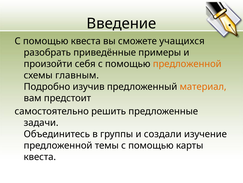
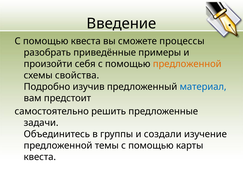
учащихся: учащихся -> процессы
главным: главным -> свойства
материал colour: orange -> blue
